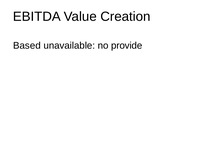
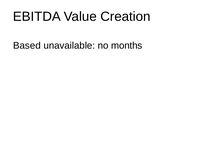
provide: provide -> months
